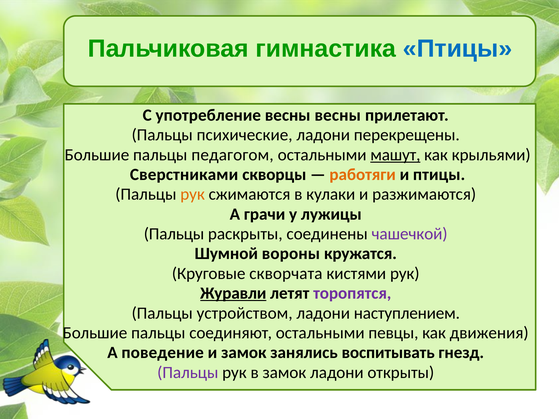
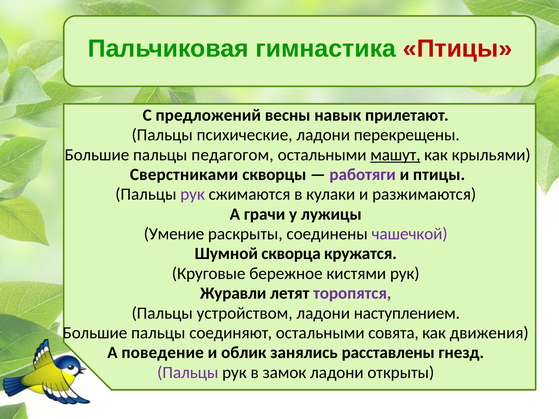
Птицы at (458, 49) colour: blue -> red
употребление: употребление -> предложений
весны весны: весны -> навык
работяги colour: orange -> purple
рук at (193, 194) colour: orange -> purple
Пальцы at (174, 234): Пальцы -> Умение
вороны: вороны -> скворца
скворчата: скворчата -> бережное
Журавли underline: present -> none
певцы: певцы -> совята
и замок: замок -> облик
воспитывать: воспитывать -> расставлены
